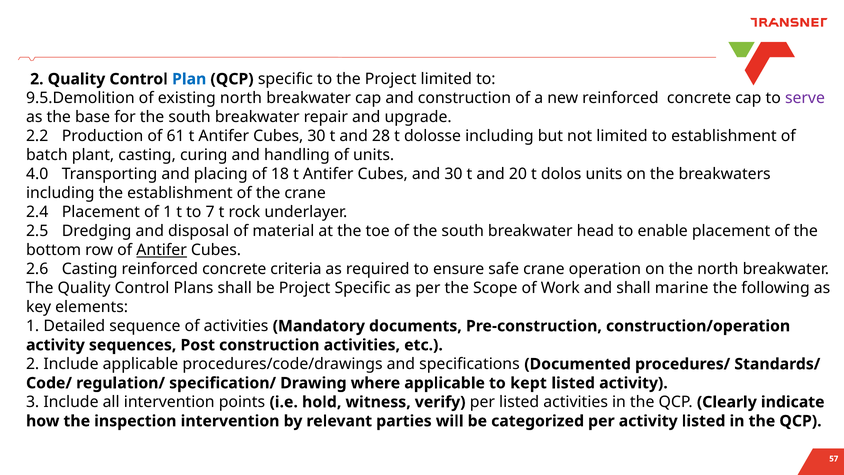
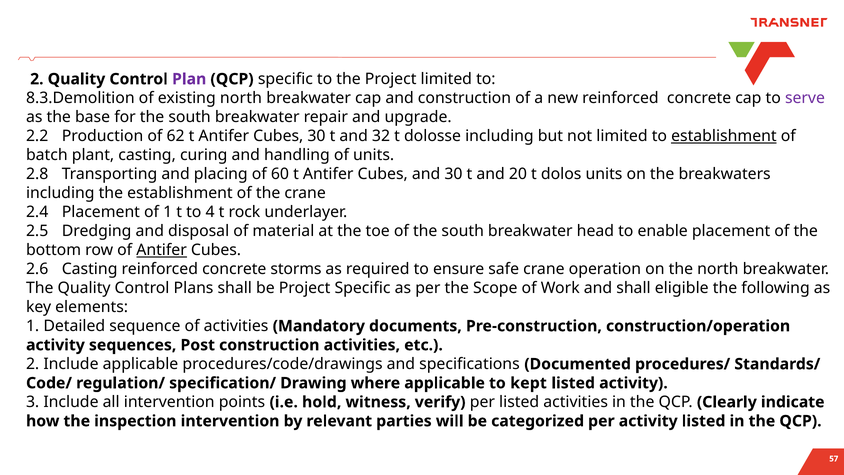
Plan colour: blue -> purple
9.5.Demolition: 9.5.Demolition -> 8.3.Demolition
61: 61 -> 62
28: 28 -> 32
establishment at (724, 136) underline: none -> present
4.0: 4.0 -> 2.8
18: 18 -> 60
7: 7 -> 4
criteria: criteria -> storms
marine: marine -> eligible
